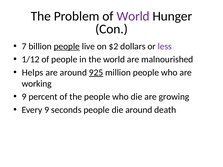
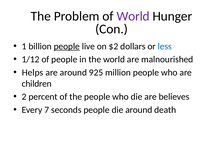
7: 7 -> 1
less colour: purple -> blue
925 underline: present -> none
working: working -> children
9 at (24, 97): 9 -> 2
growing: growing -> believes
Every 9: 9 -> 7
